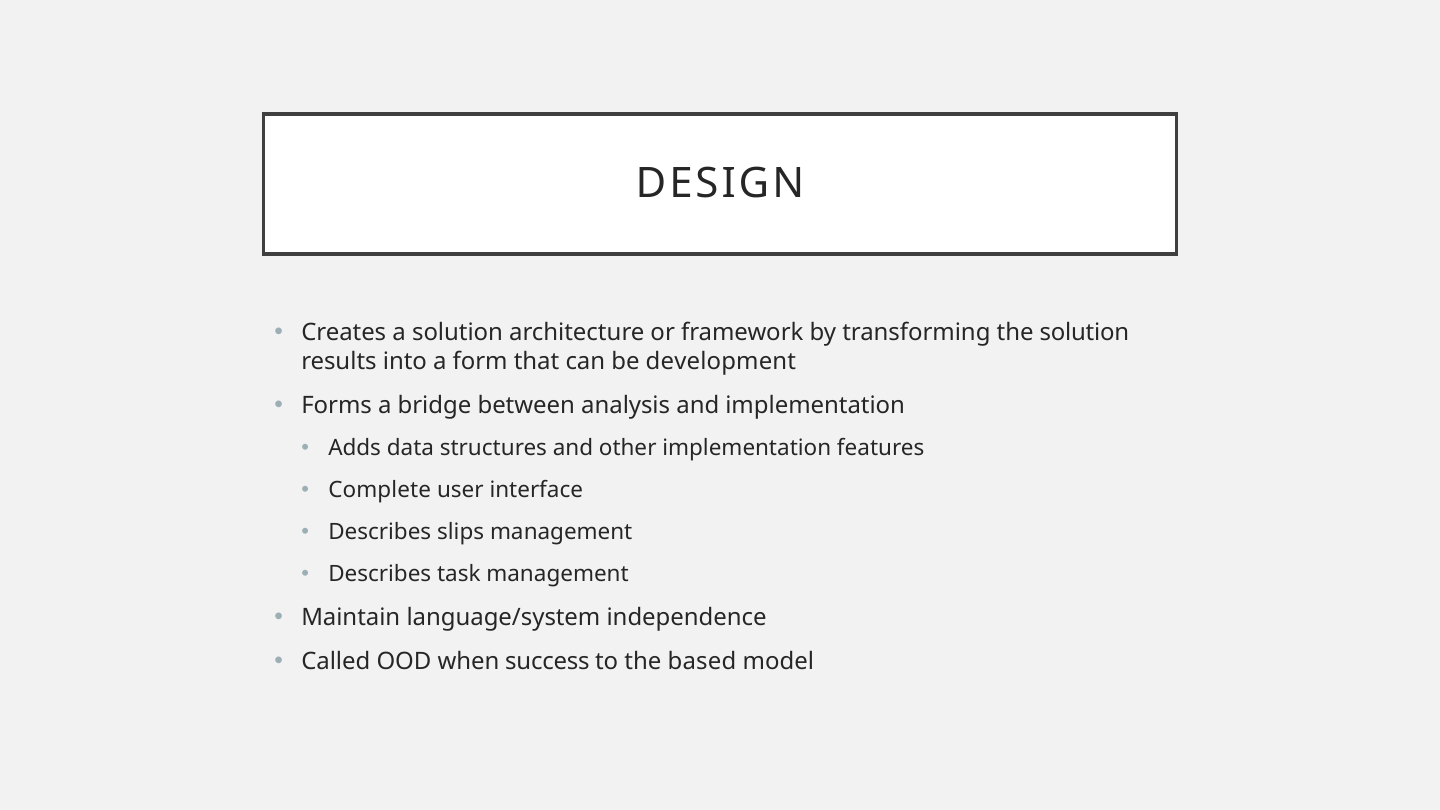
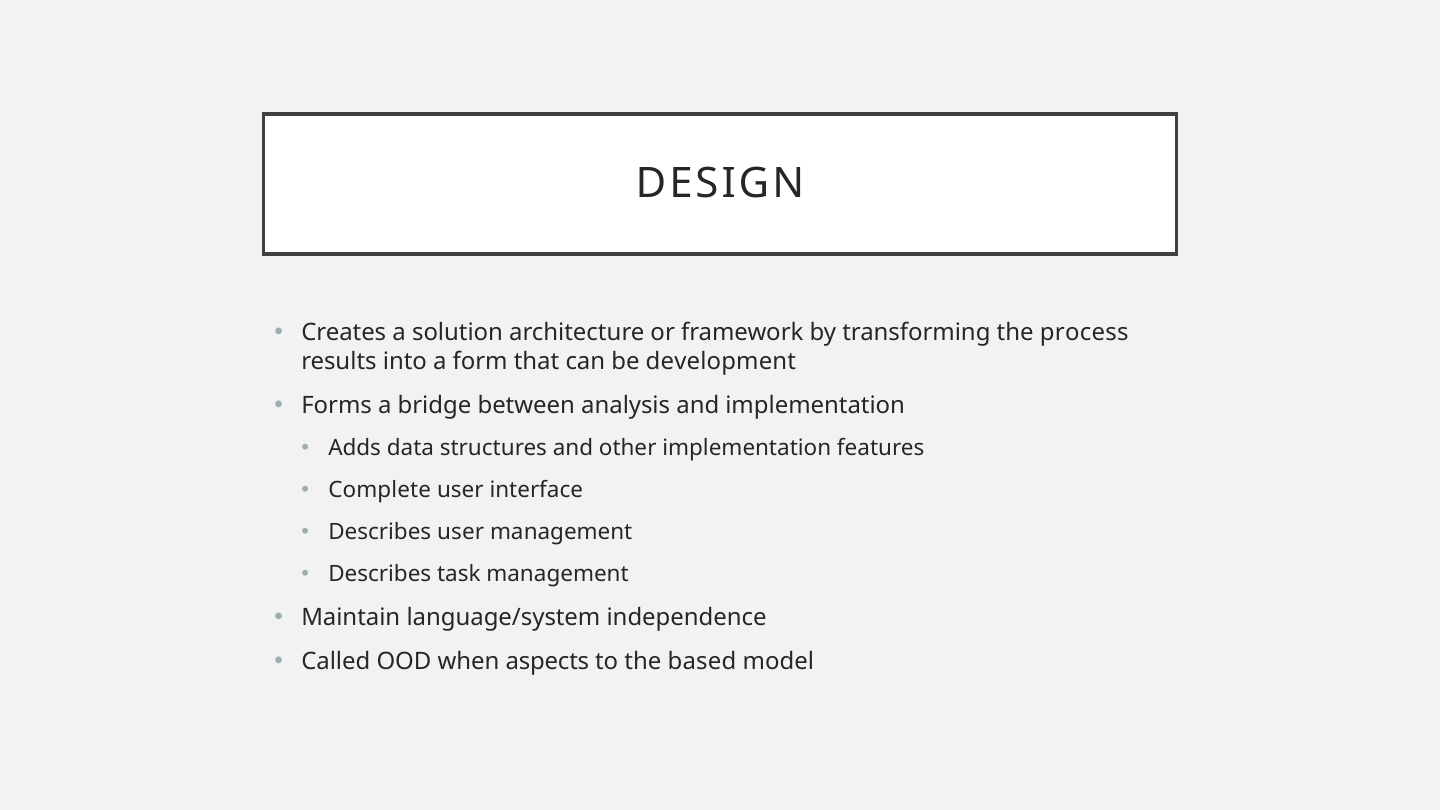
the solution: solution -> process
Describes slips: slips -> user
success: success -> aspects
